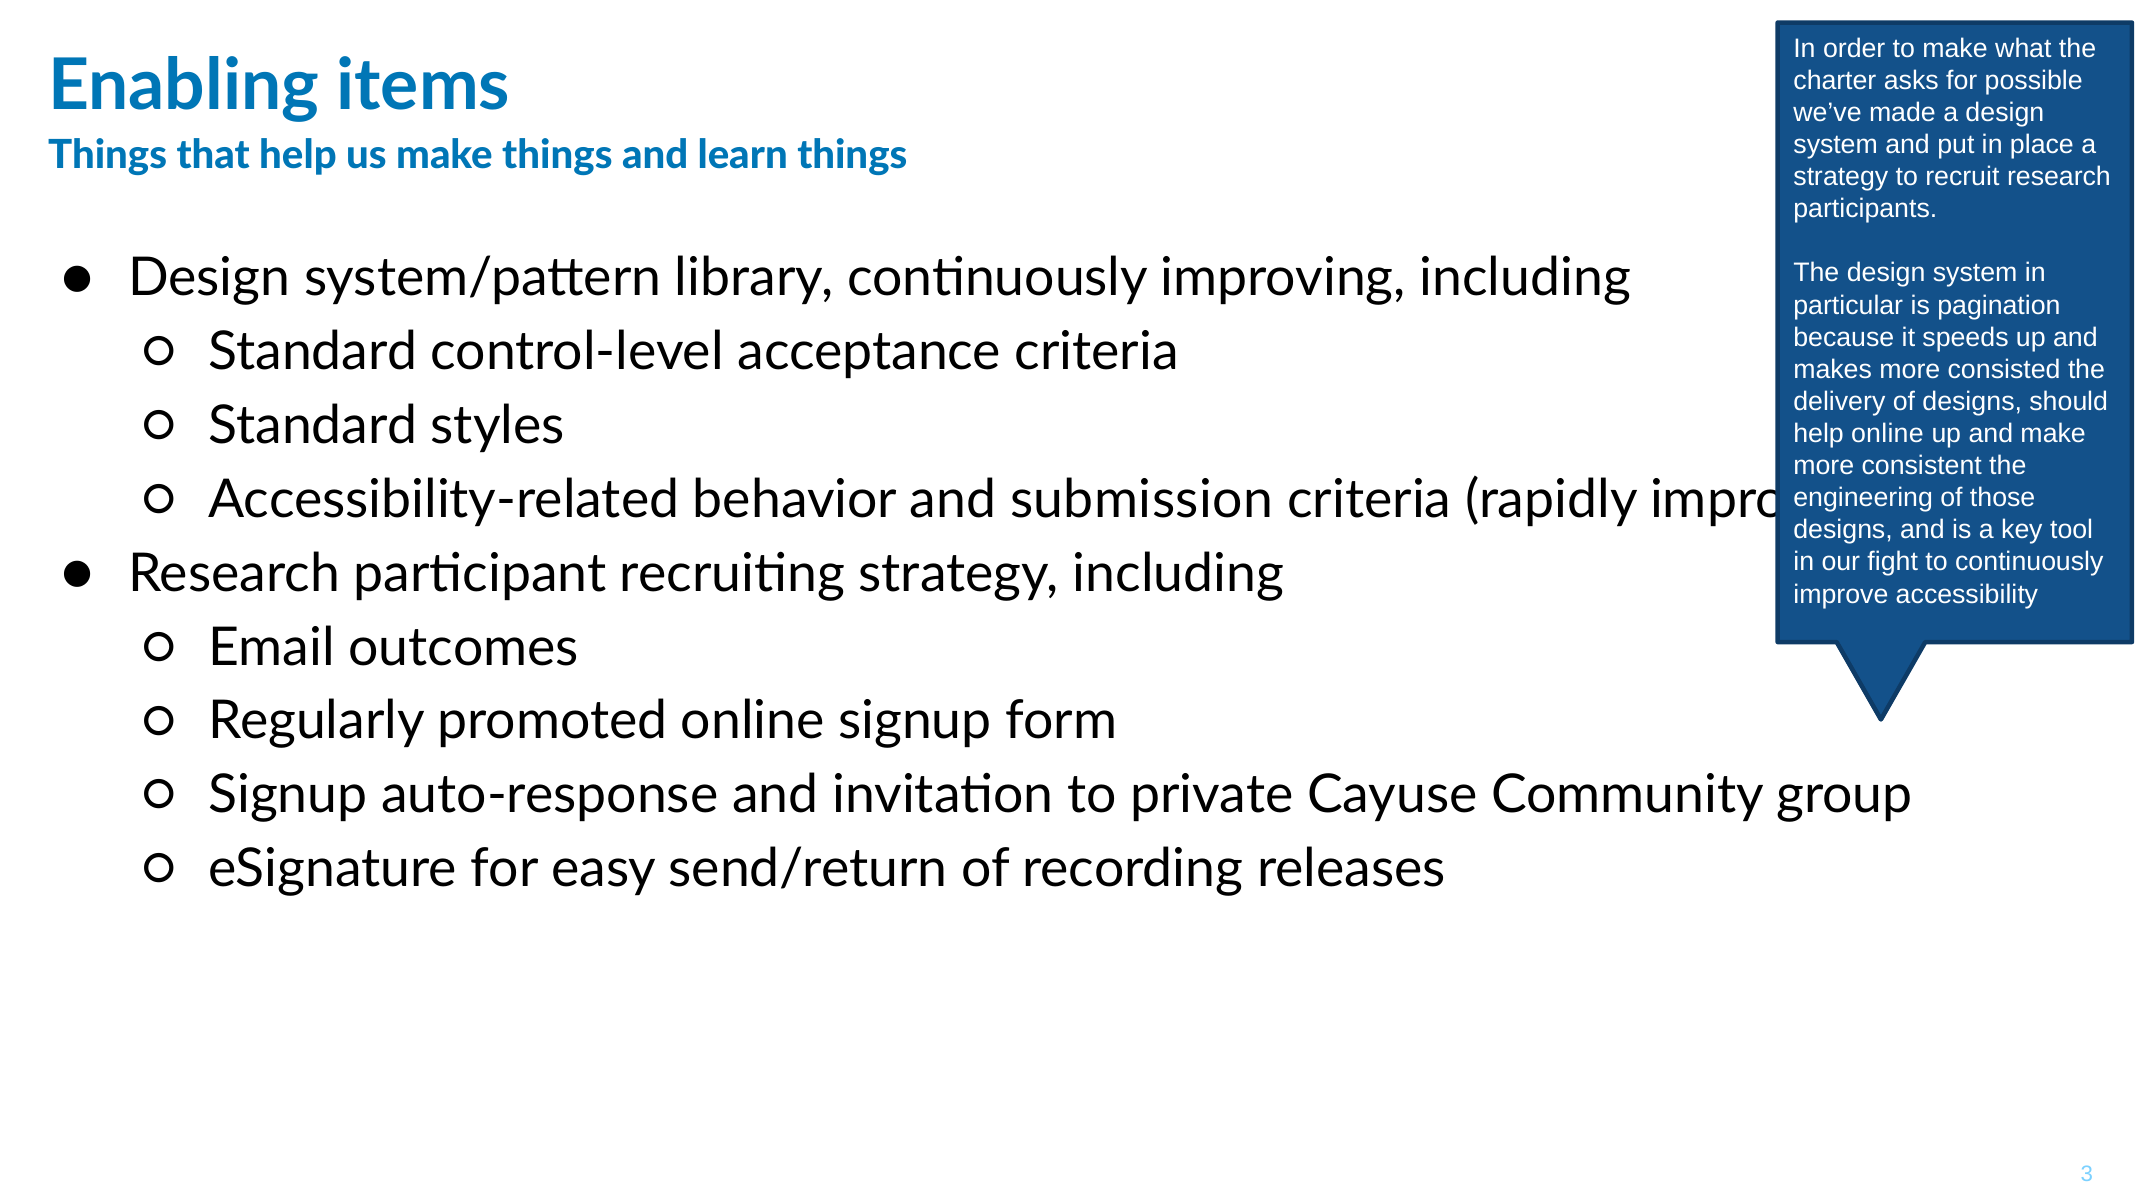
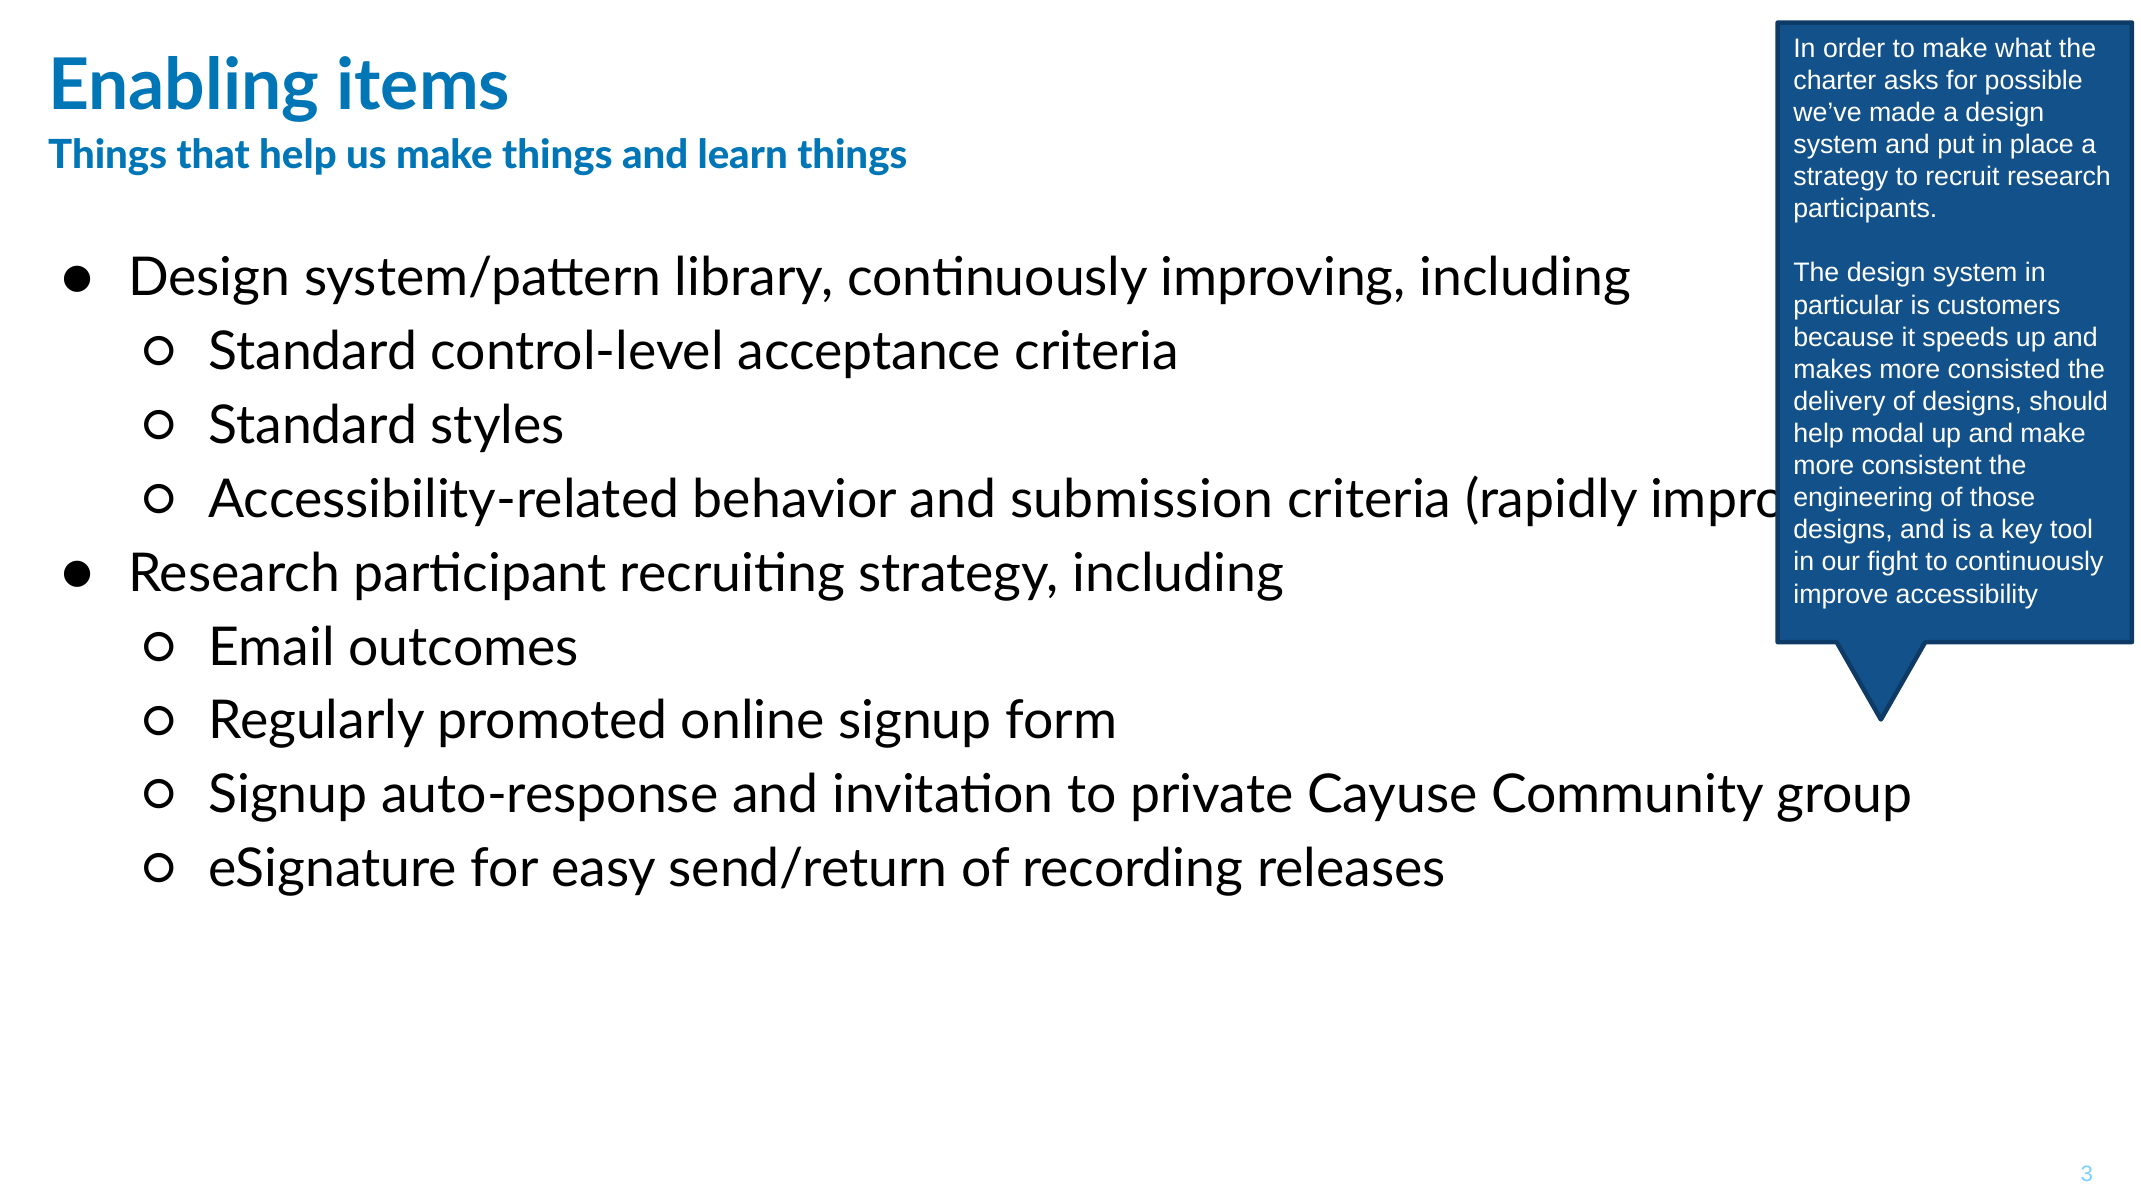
pagination: pagination -> customers
help online: online -> modal
